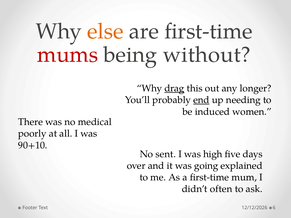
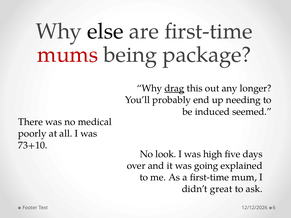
else colour: orange -> black
without: without -> package
end underline: present -> none
women: women -> seemed
90+10: 90+10 -> 73+10
sent: sent -> look
often: often -> great
